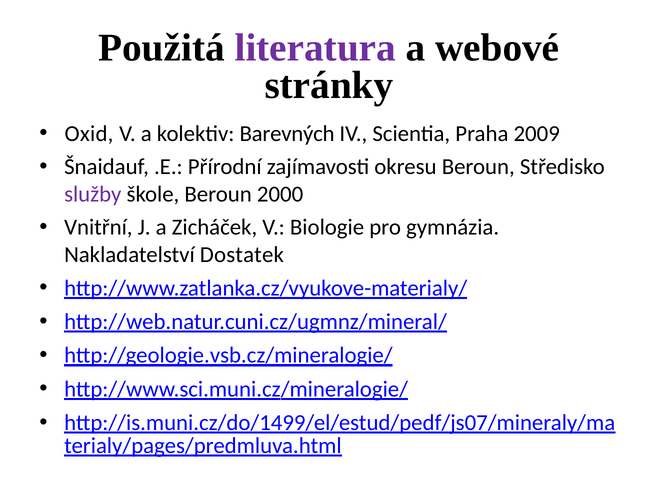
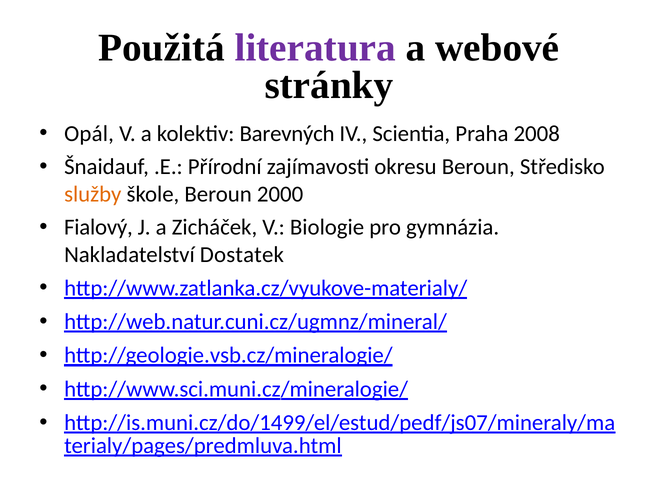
Oxid: Oxid -> Opál
2009: 2009 -> 2008
služby colour: purple -> orange
Vnitřní: Vnitřní -> Fialový
